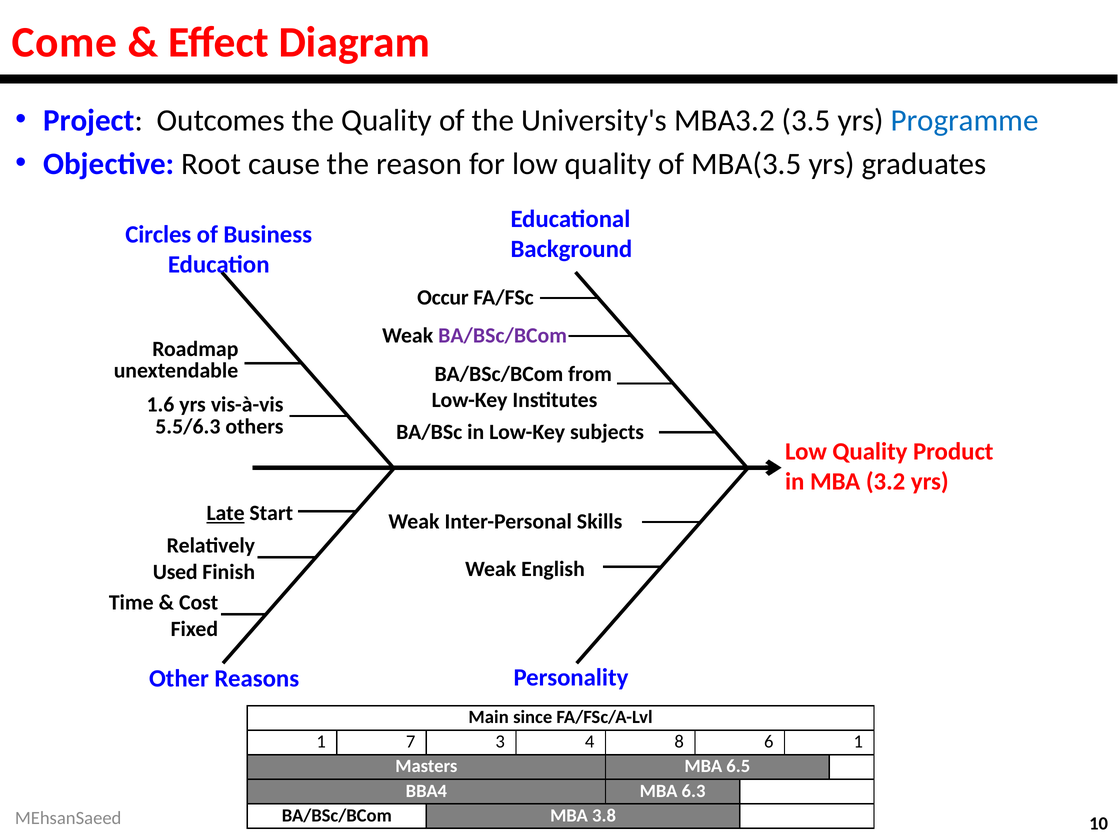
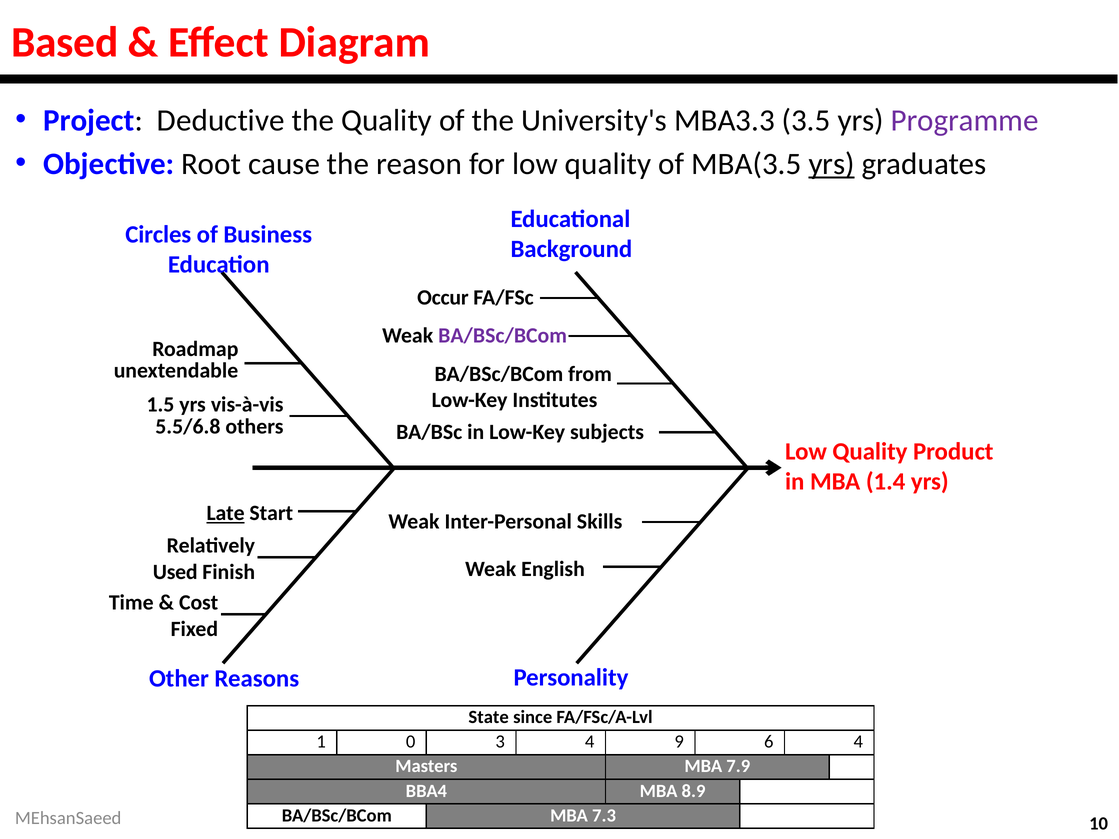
Come: Come -> Based
Outcomes: Outcomes -> Deductive
MBA3.2: MBA3.2 -> MBA3.3
Programme colour: blue -> purple
yrs at (832, 164) underline: none -> present
1.6: 1.6 -> 1.5
5.5/6.3: 5.5/6.3 -> 5.5/6.8
3.2: 3.2 -> 1.4
Main: Main -> State
7: 7 -> 0
8: 8 -> 9
6 1: 1 -> 4
6.5: 6.5 -> 7.9
6.3: 6.3 -> 8.9
3.8: 3.8 -> 7.3
